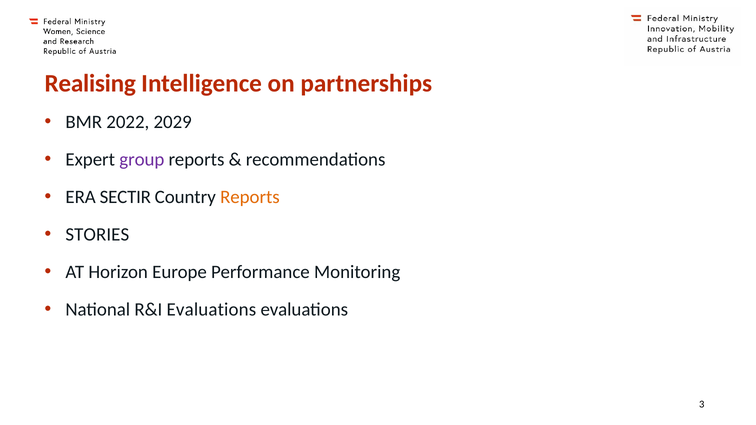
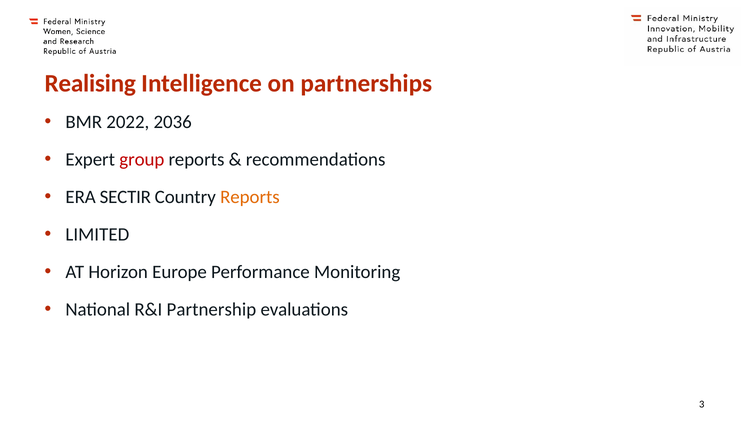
2029: 2029 -> 2036
group colour: purple -> red
STORIES: STORIES -> LIMITED
R&I Evaluations: Evaluations -> Partnership
